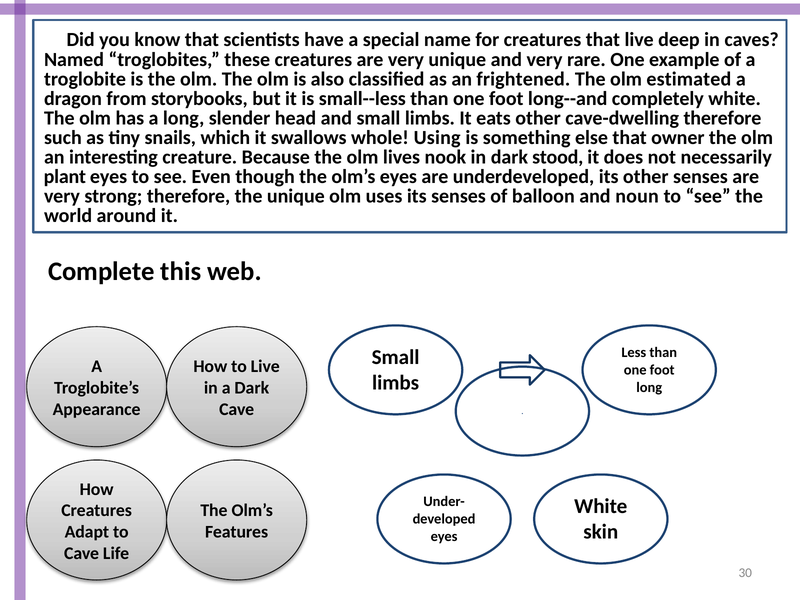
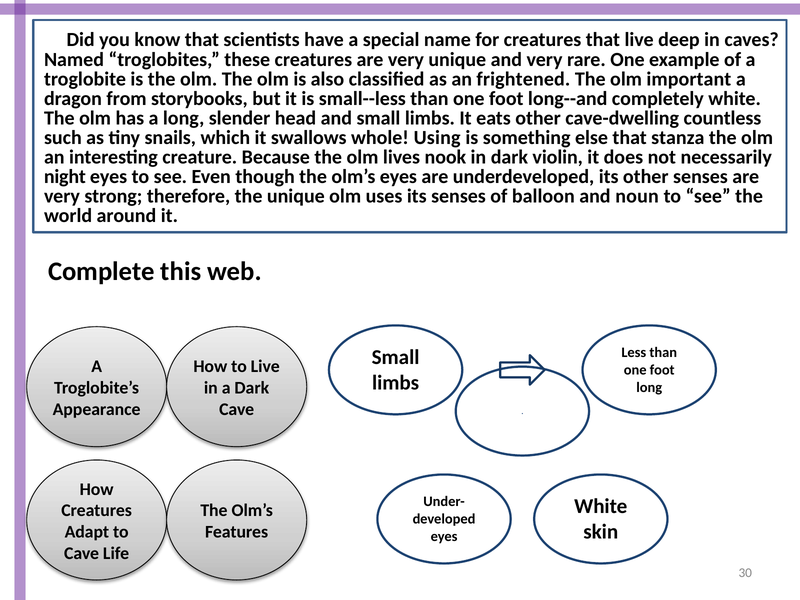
estimated: estimated -> important
cave-dwelling therefore: therefore -> countless
owner: owner -> stanza
stood: stood -> violin
plant: plant -> night
